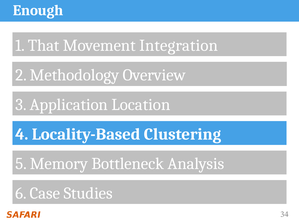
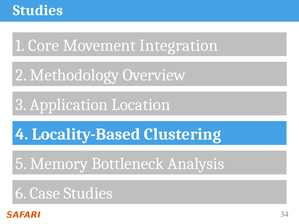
Enough at (38, 10): Enough -> Studies
That: That -> Core
